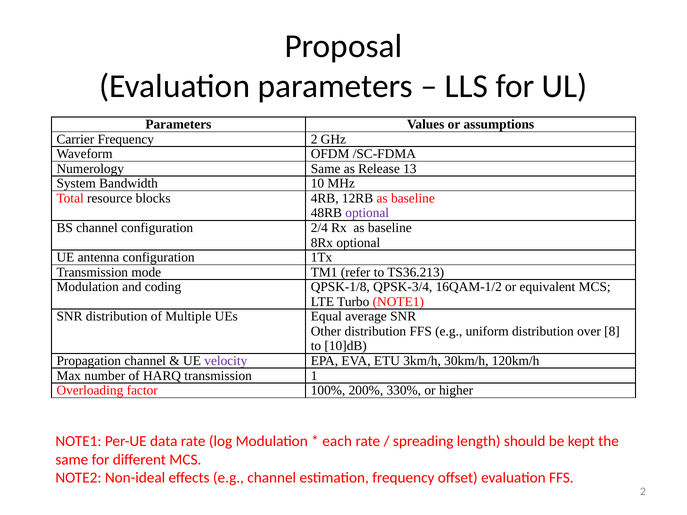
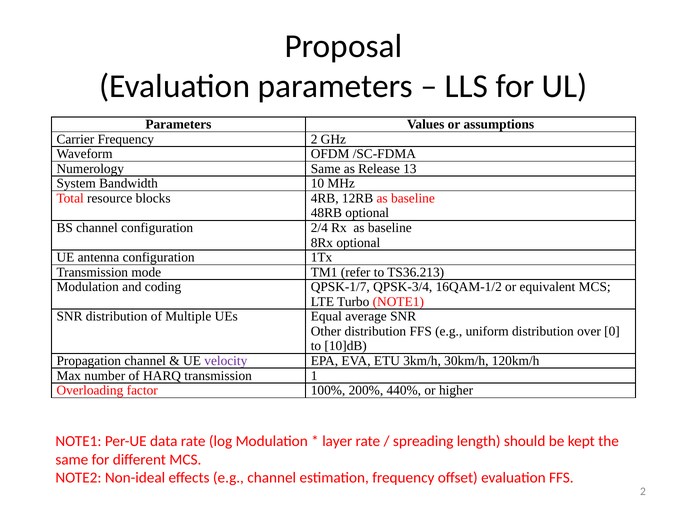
optional at (367, 213) colour: purple -> black
QPSK-1/8: QPSK-1/8 -> QPSK-1/7
8: 8 -> 0
330%: 330% -> 440%
each: each -> layer
